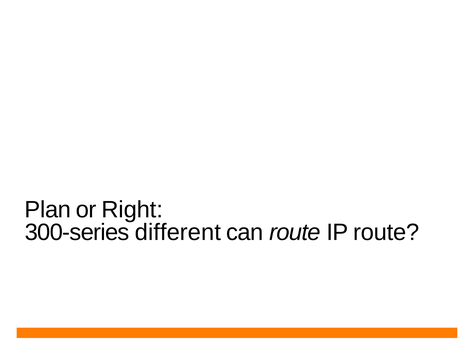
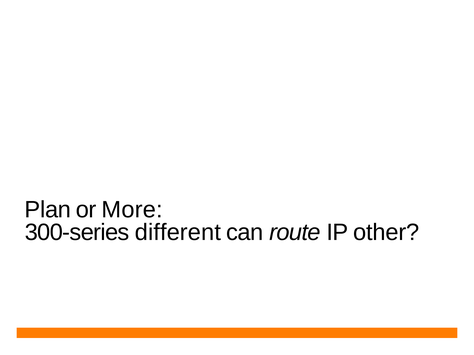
Right: Right -> More
IP route: route -> other
